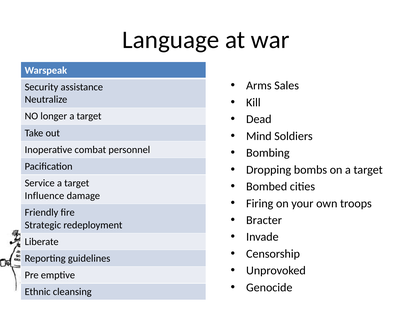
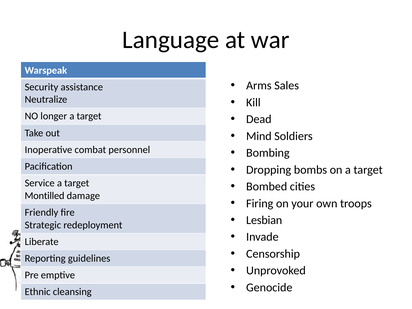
Influence: Influence -> Montilled
Bracter: Bracter -> Lesbian
